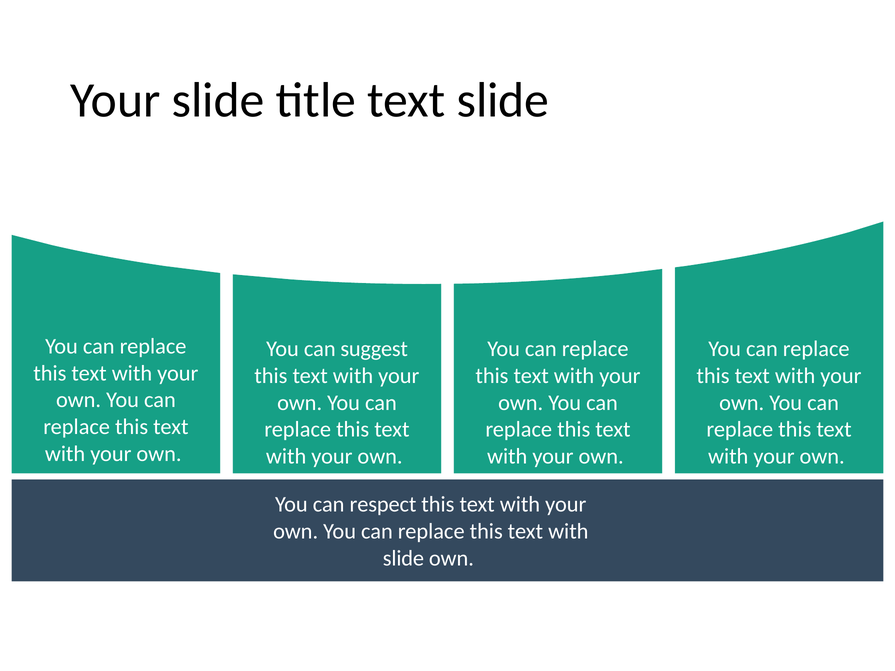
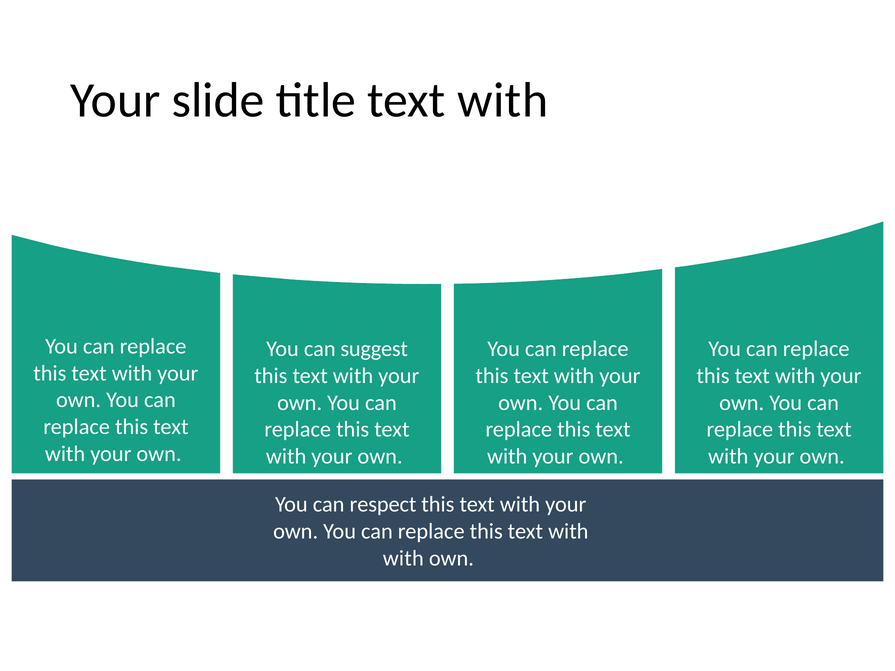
title text slide: slide -> with
slide at (403, 558): slide -> with
